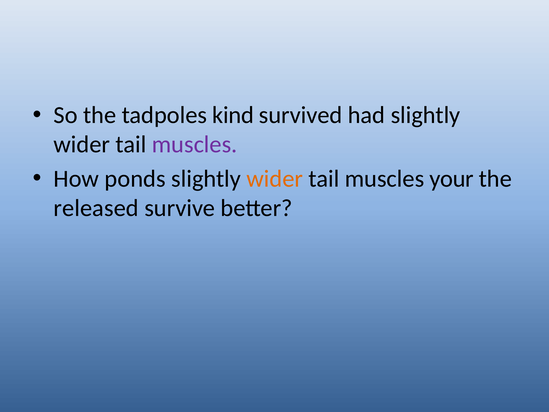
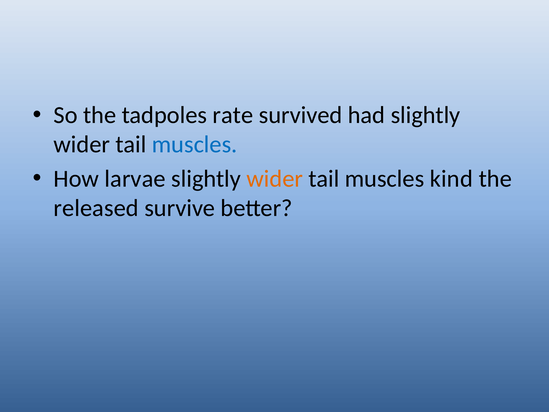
kind: kind -> rate
muscles at (195, 144) colour: purple -> blue
ponds: ponds -> larvae
your: your -> kind
